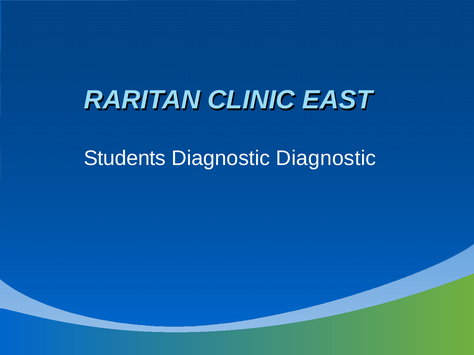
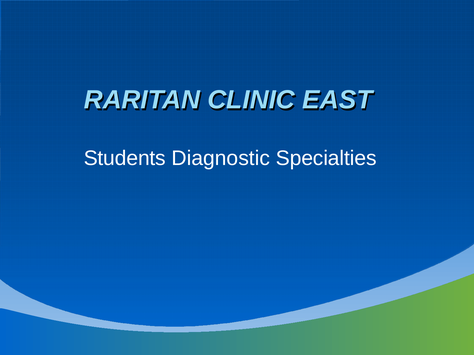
Diagnostic Diagnostic: Diagnostic -> Specialties
